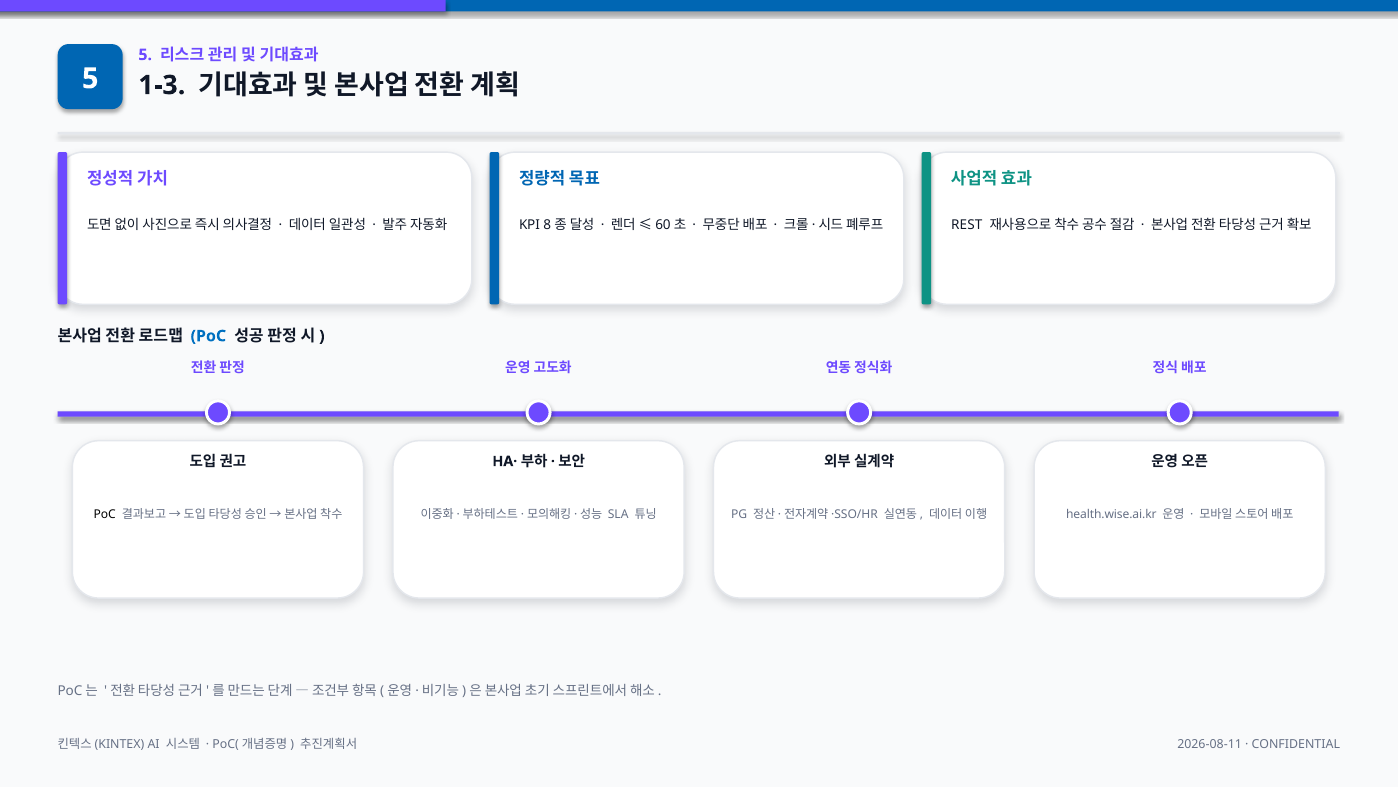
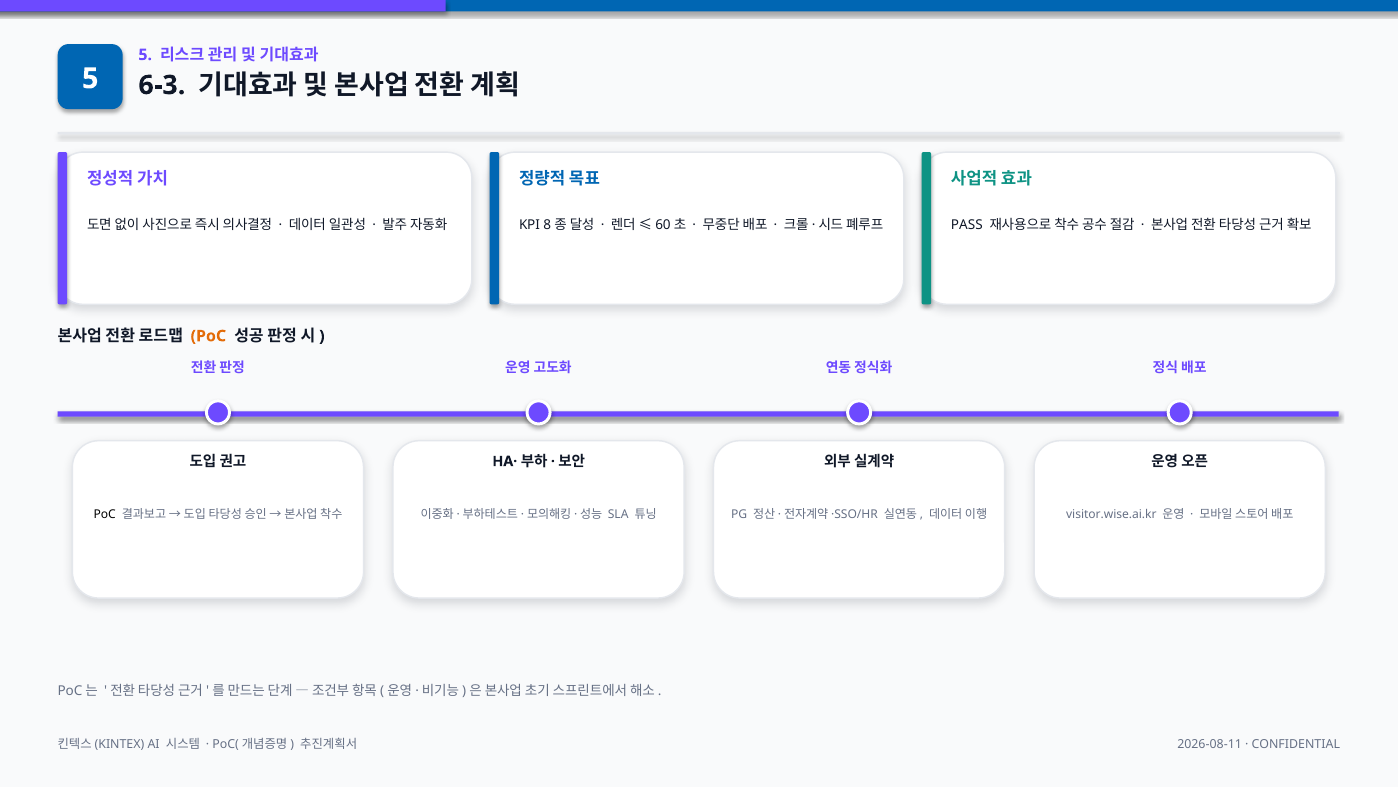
1-3: 1-3 -> 6-3
REST: REST -> PASS
PoC at (208, 336) colour: blue -> orange
health.wise.ai.kr: health.wise.ai.kr -> visitor.wise.ai.kr
